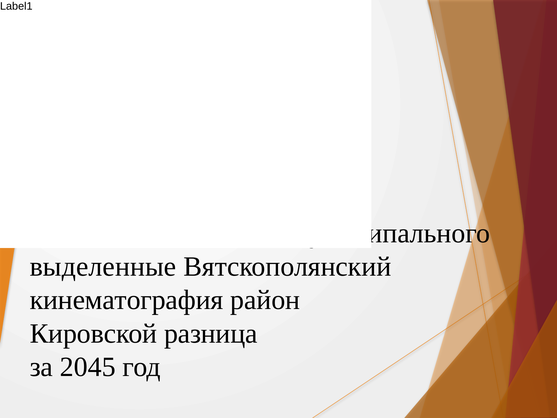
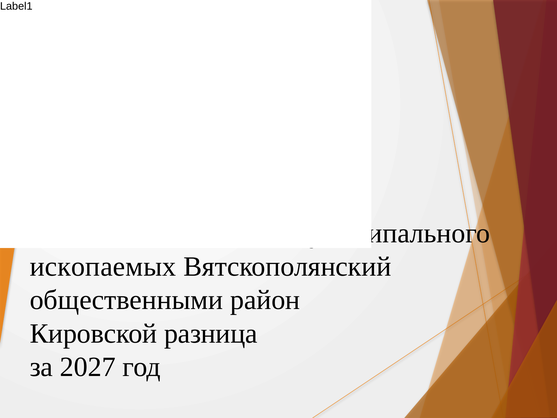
выделенные: выделенные -> ископаемых
кинематография: кинематография -> общественными
2045: 2045 -> 2027
